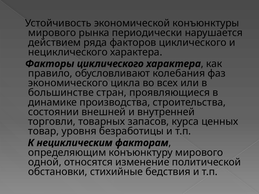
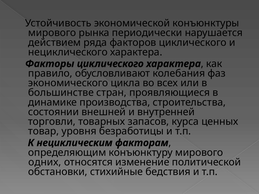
одной: одной -> одних
